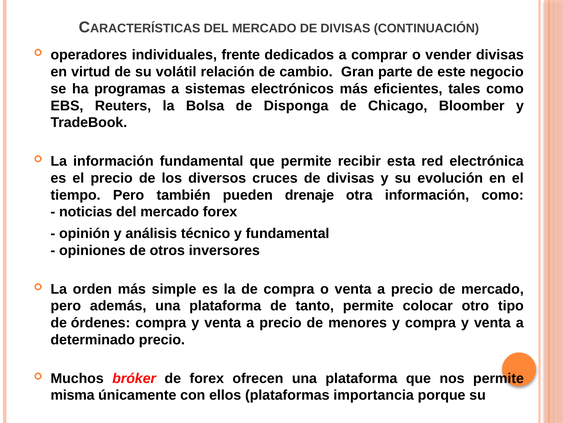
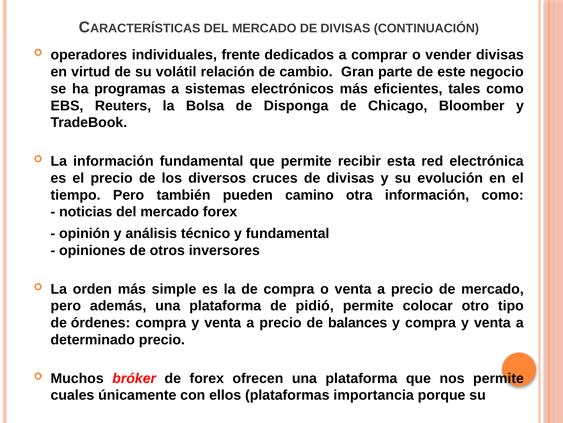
drenaje: drenaje -> camino
tanto: tanto -> pidió
menores: menores -> balances
misma: misma -> cuales
